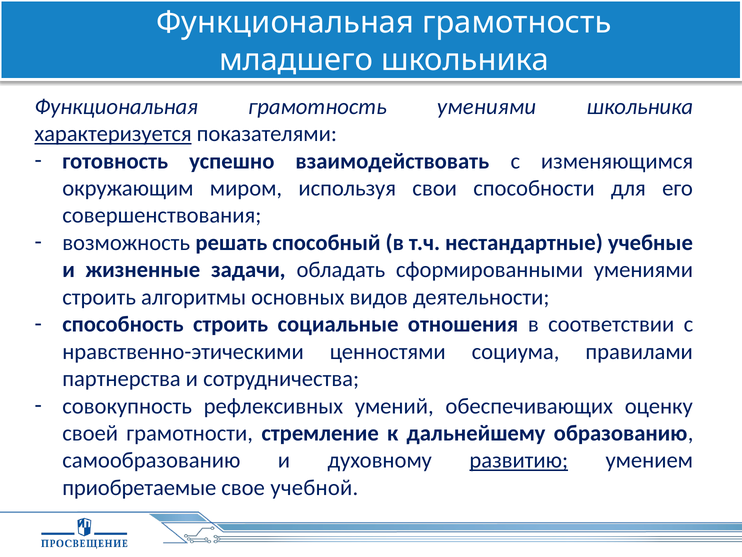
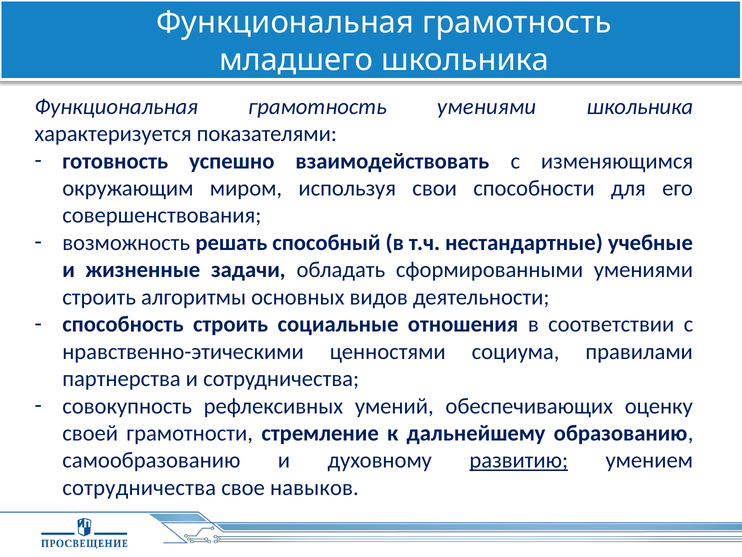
характеризуется underline: present -> none
приобретаемые at (139, 487): приобретаемые -> сотрудничества
учебной: учебной -> навыков
